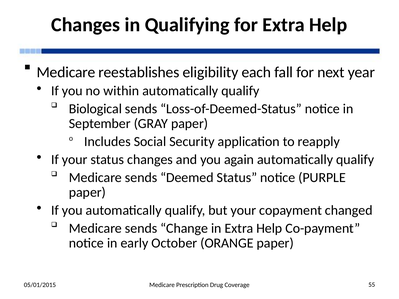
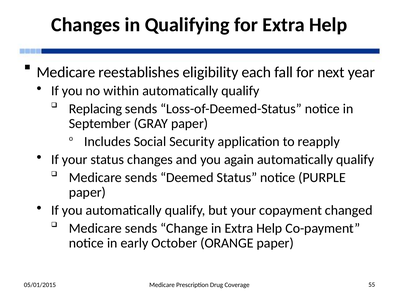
Biological: Biological -> Replacing
